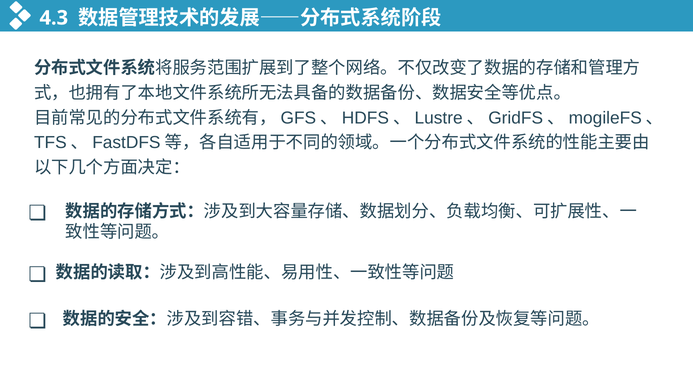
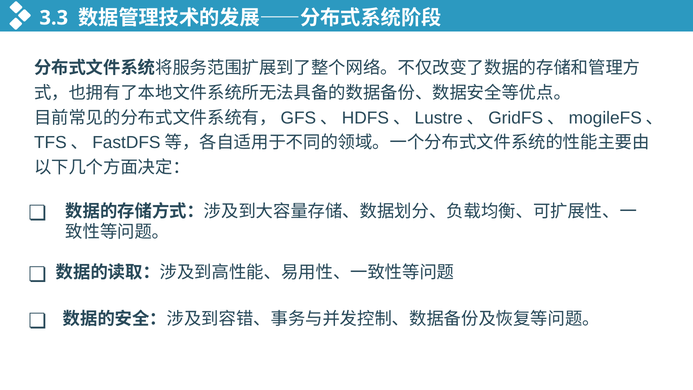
4.3: 4.3 -> 3.3
